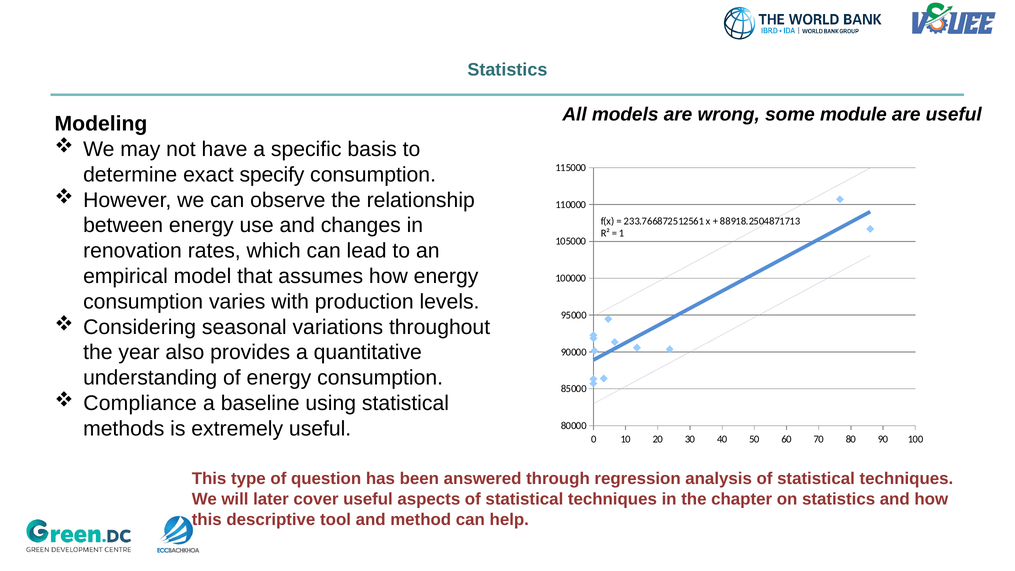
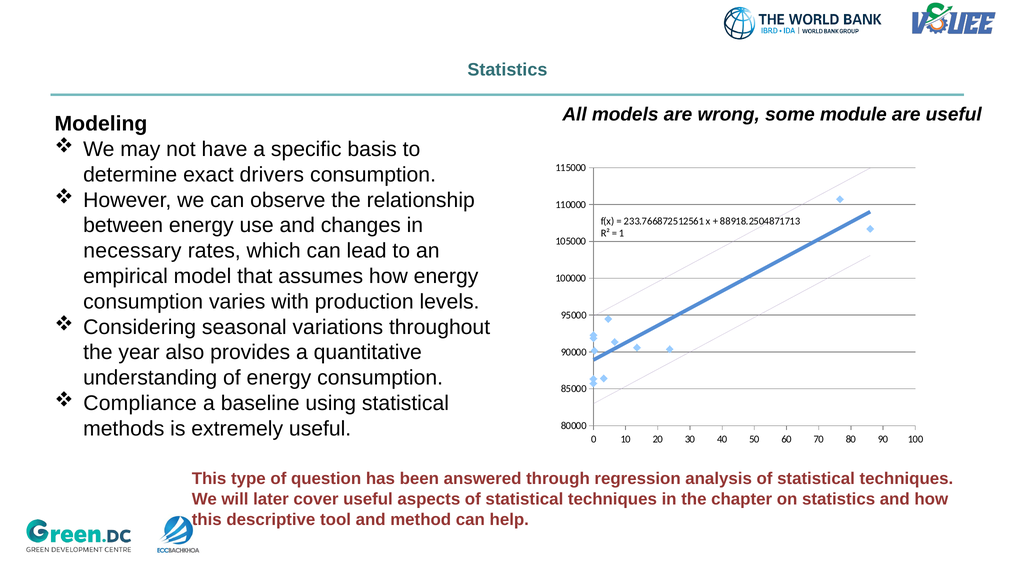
specify: specify -> drivers
renovation: renovation -> necessary
